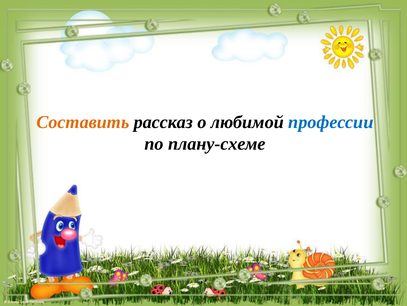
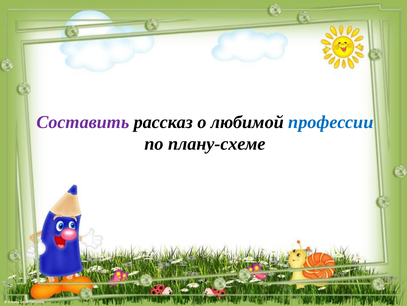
Составить colour: orange -> purple
